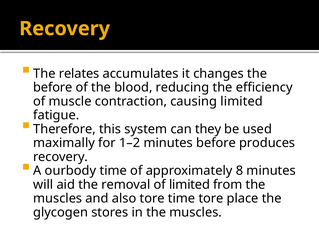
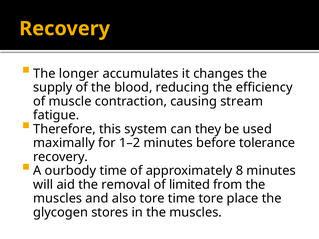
relates: relates -> longer
before at (53, 88): before -> supply
causing limited: limited -> stream
produces: produces -> tolerance
